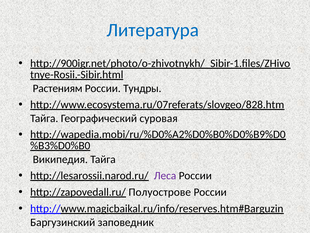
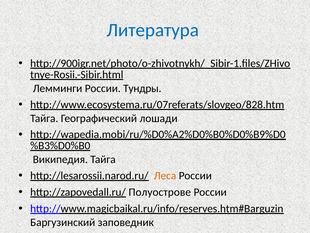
Растениям: Растениям -> Лемминги
суровая: суровая -> лошади
Леса colour: purple -> orange
